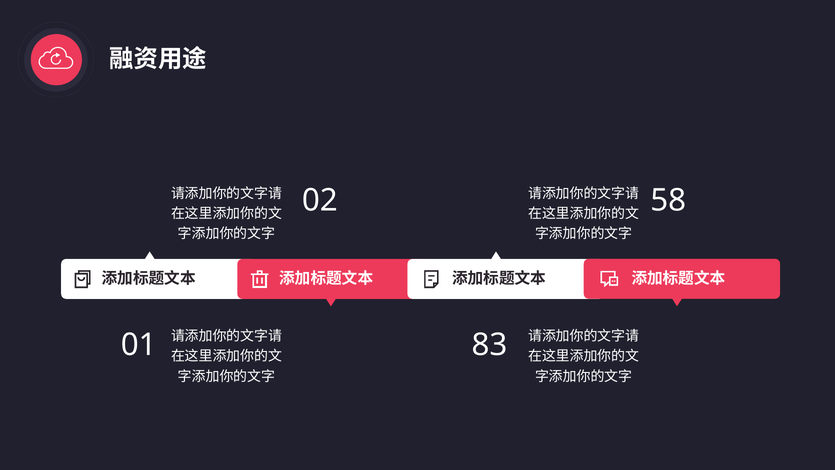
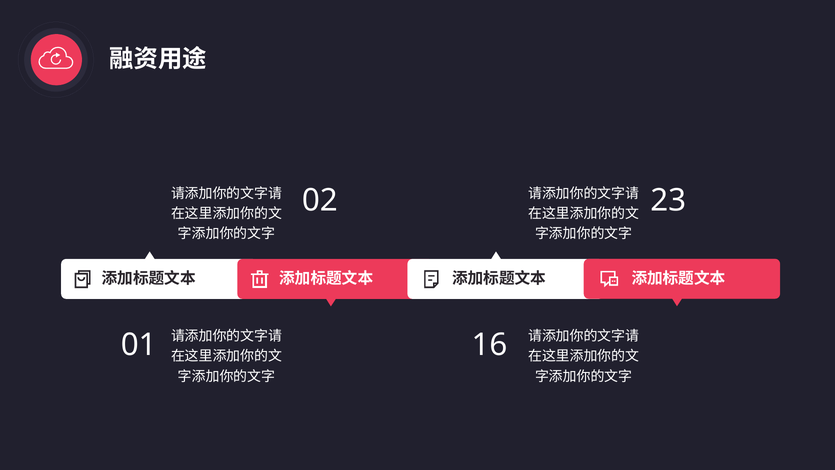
58: 58 -> 23
83: 83 -> 16
